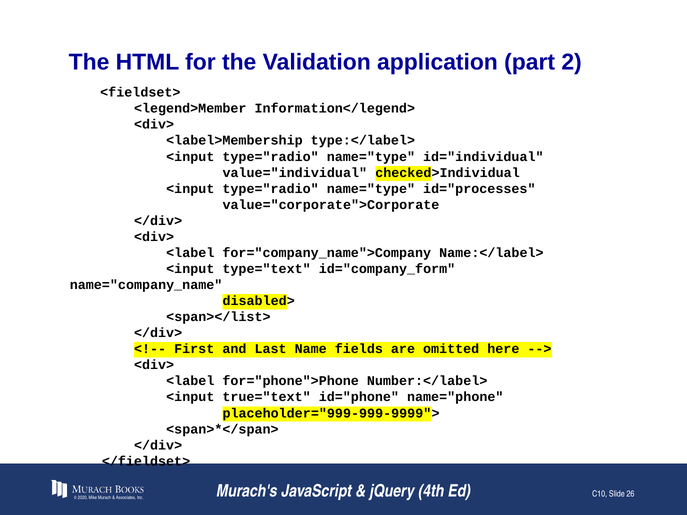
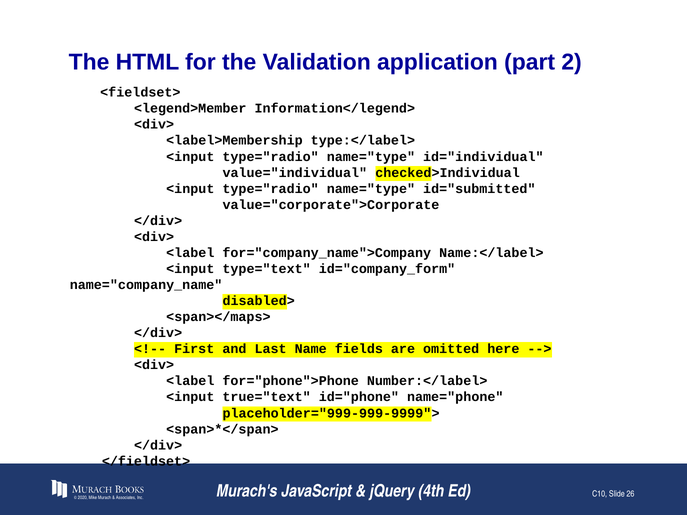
id="processes: id="processes -> id="submitted
<span></list>: <span></list> -> <span></maps>
